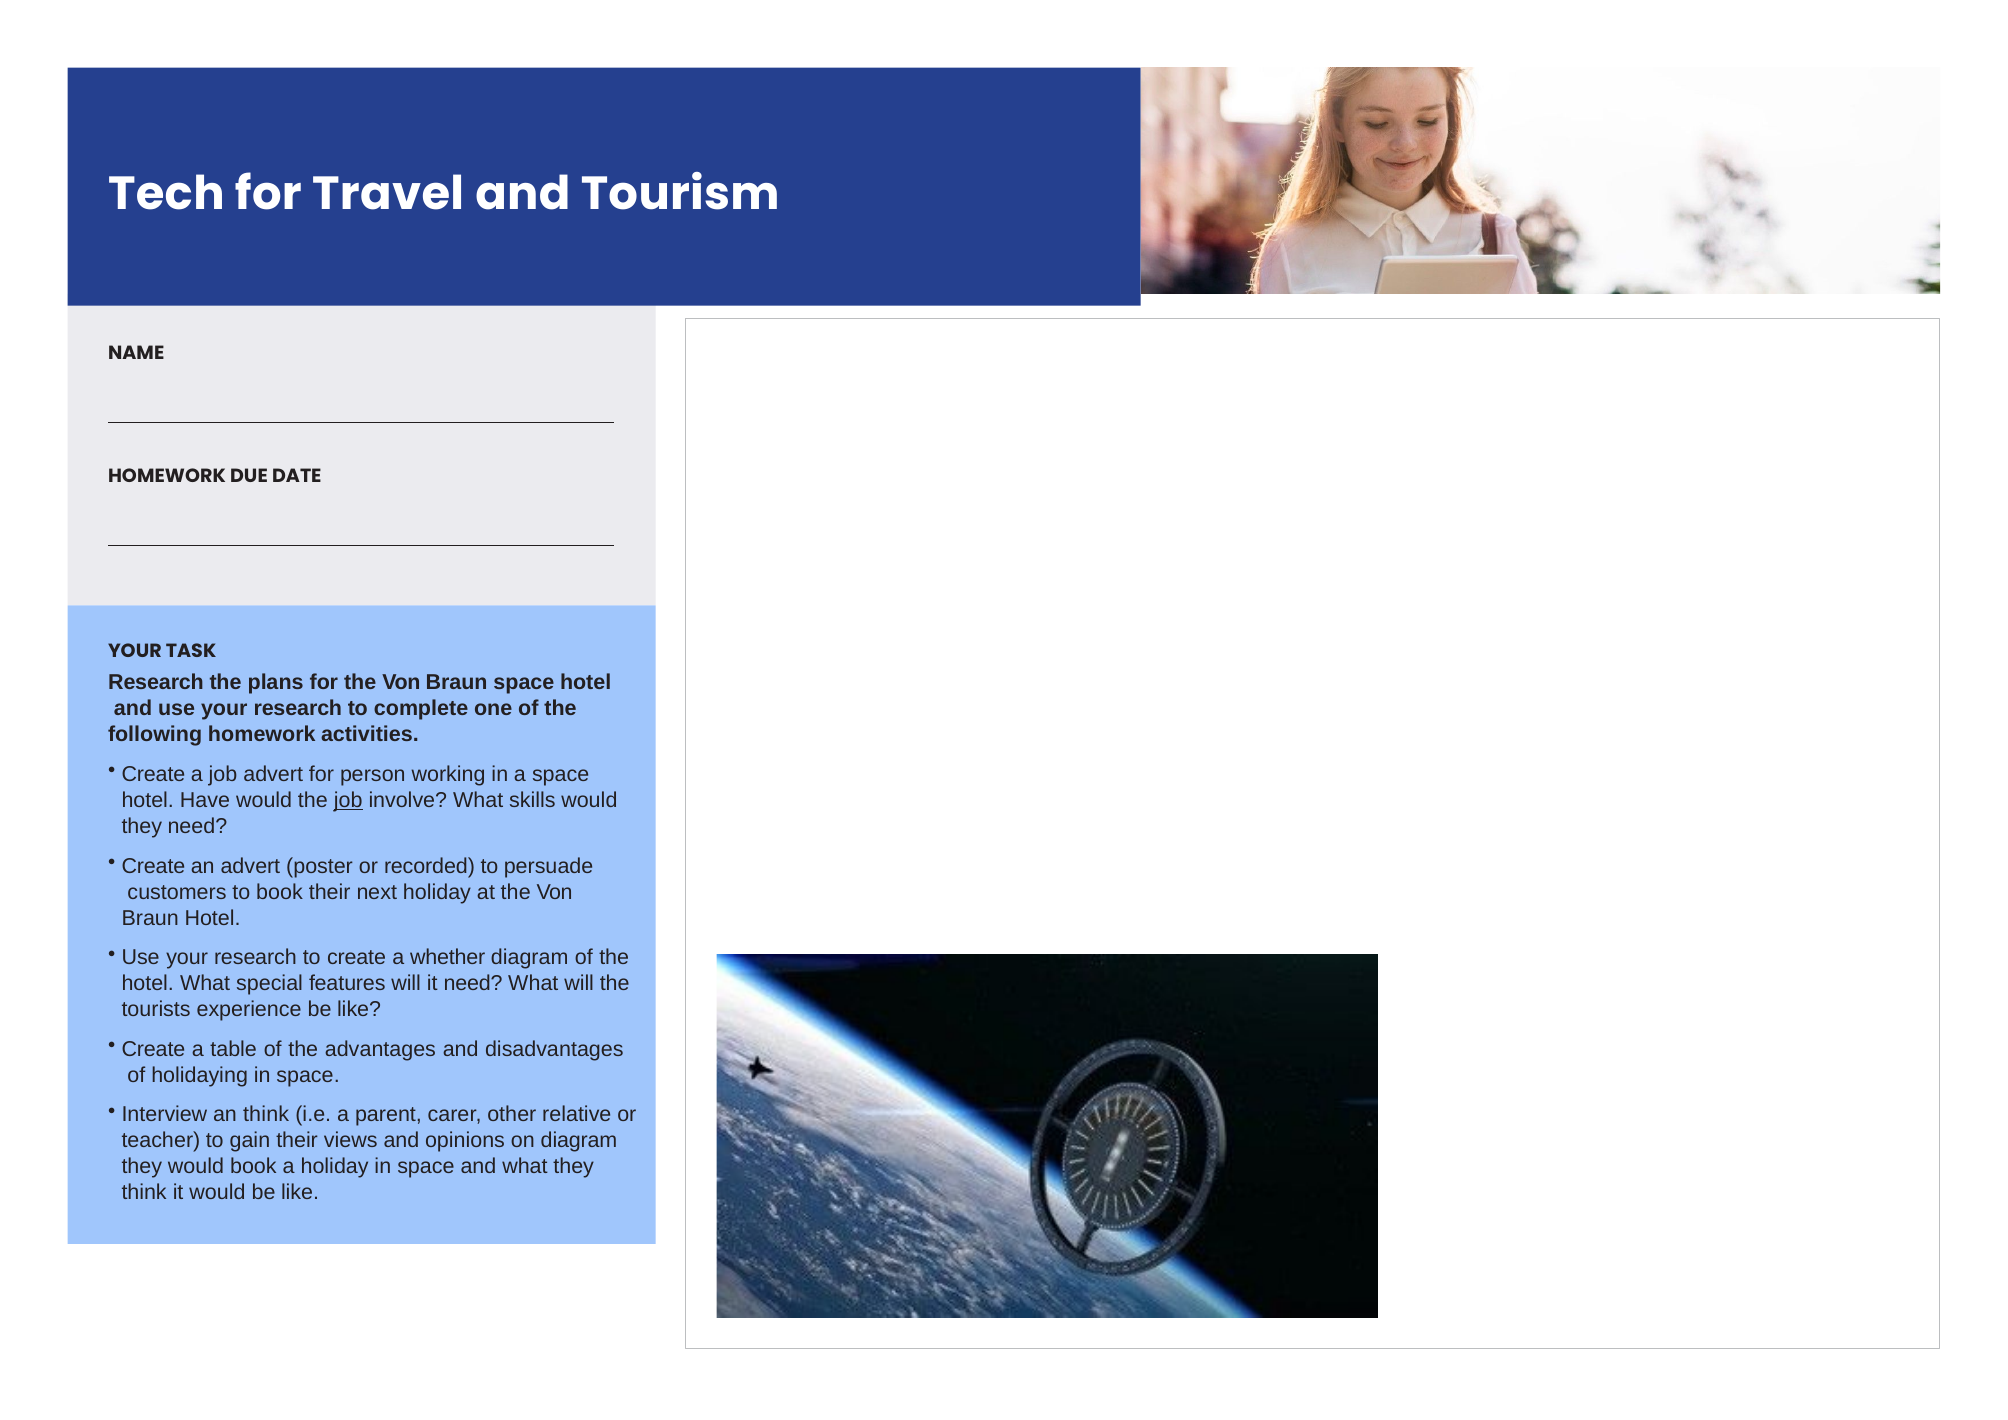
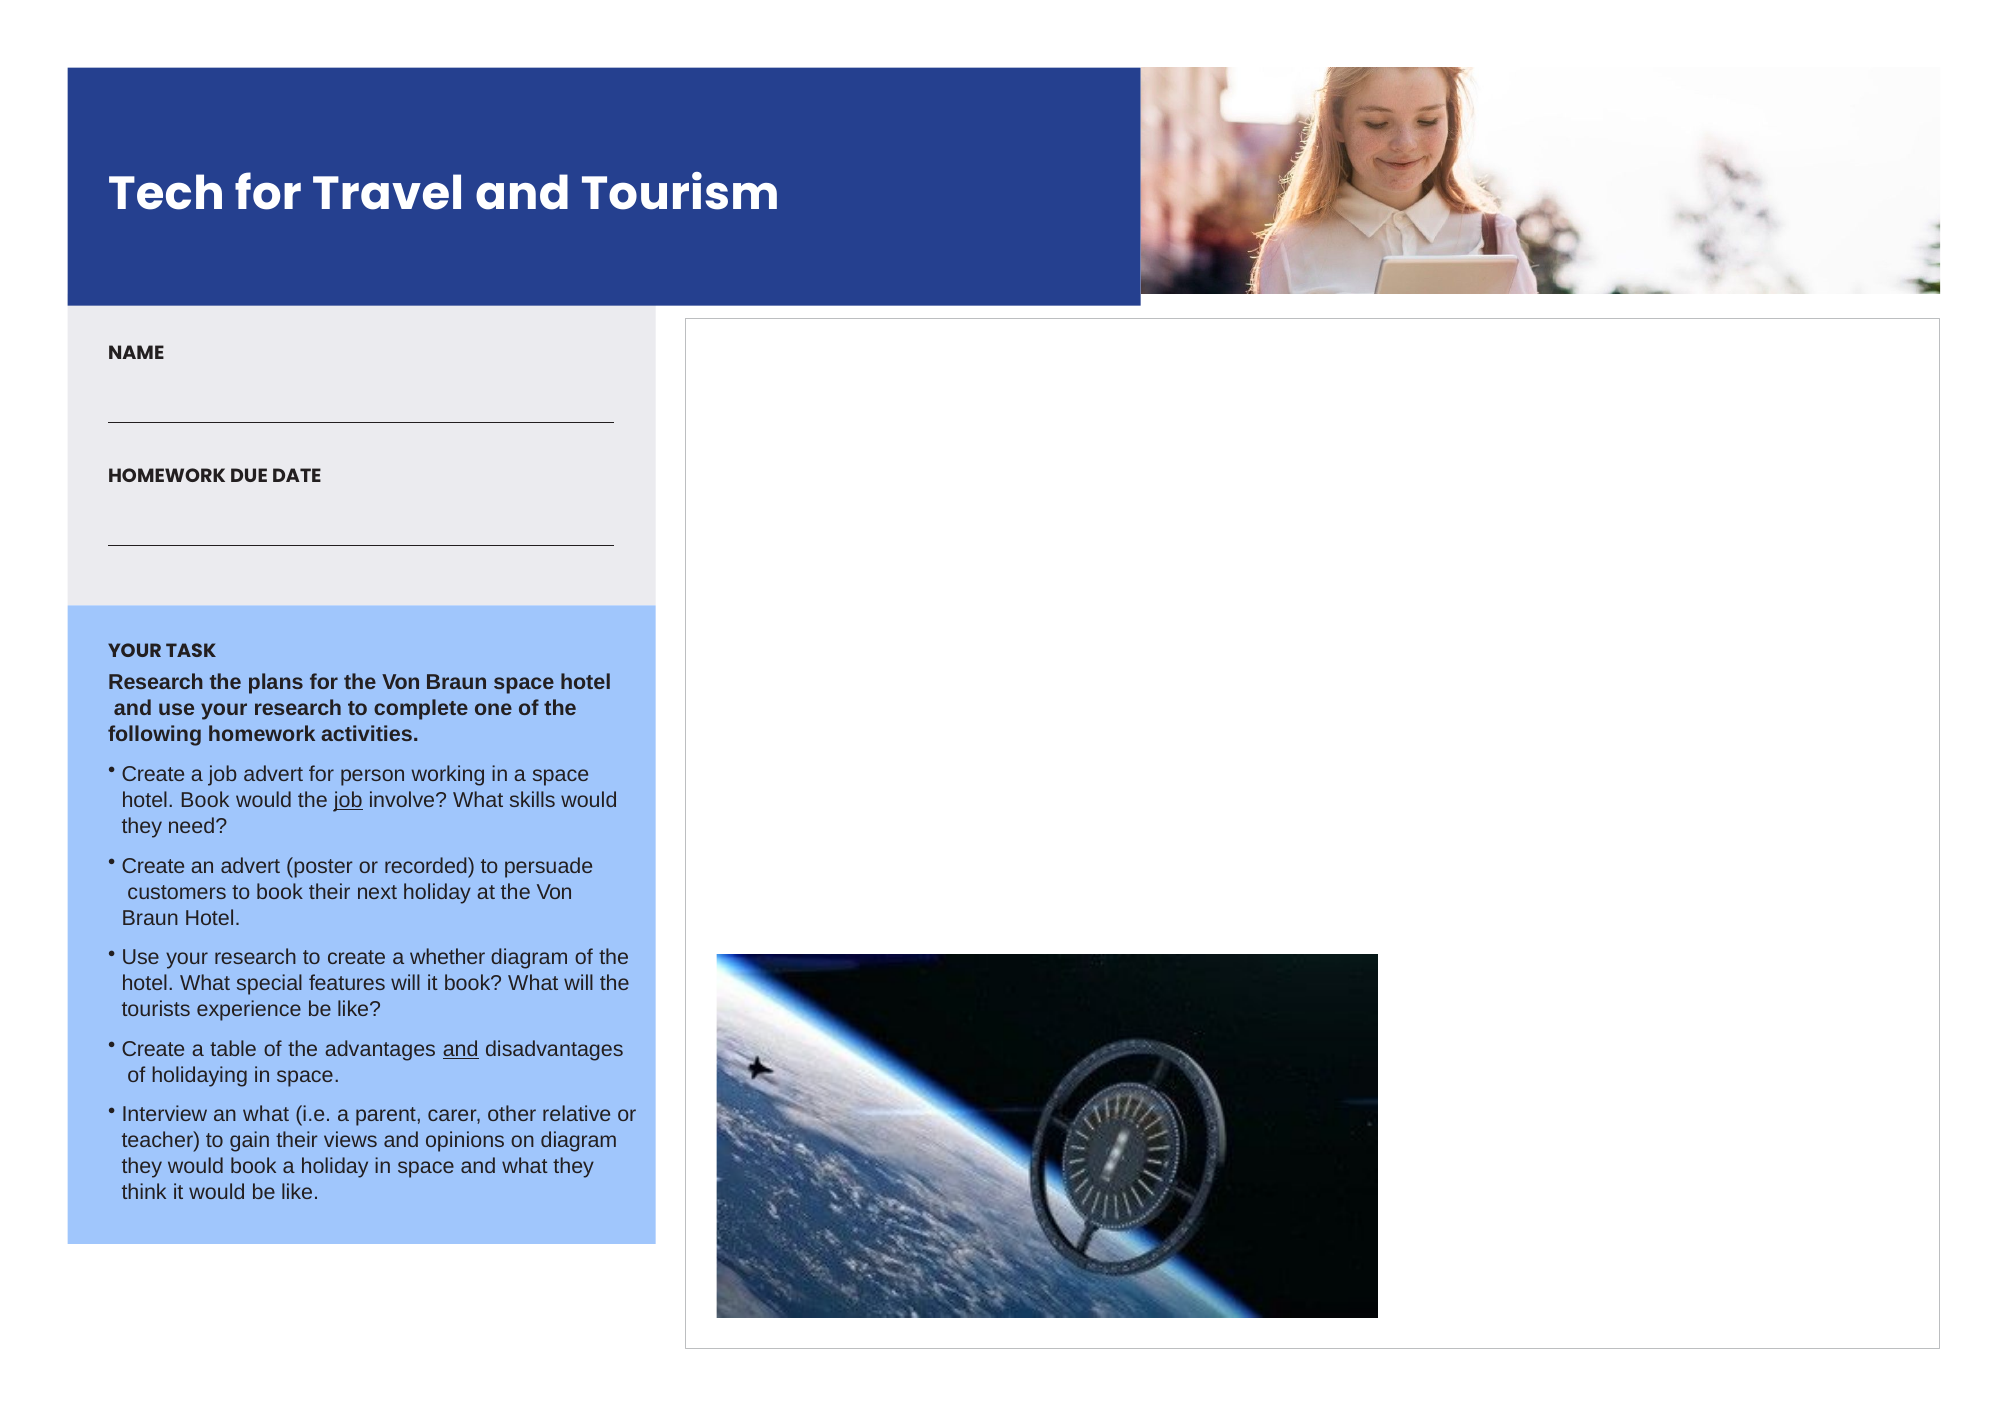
hotel Have: Have -> Book
it need: need -> book
and at (461, 1049) underline: none -> present
an think: think -> what
